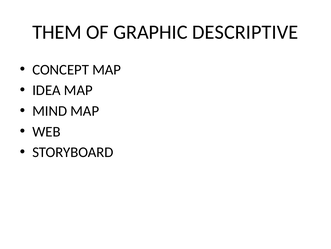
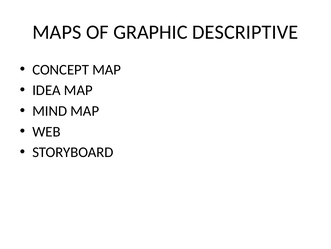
THEM: THEM -> MAPS
